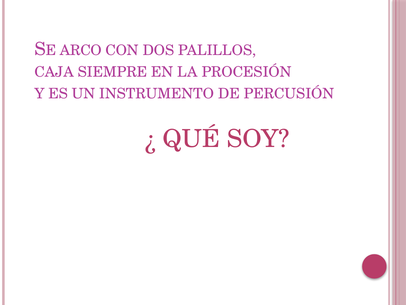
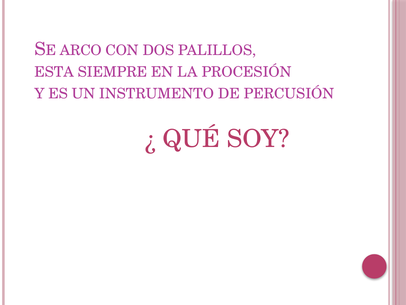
CAJA: CAJA -> ESTA
